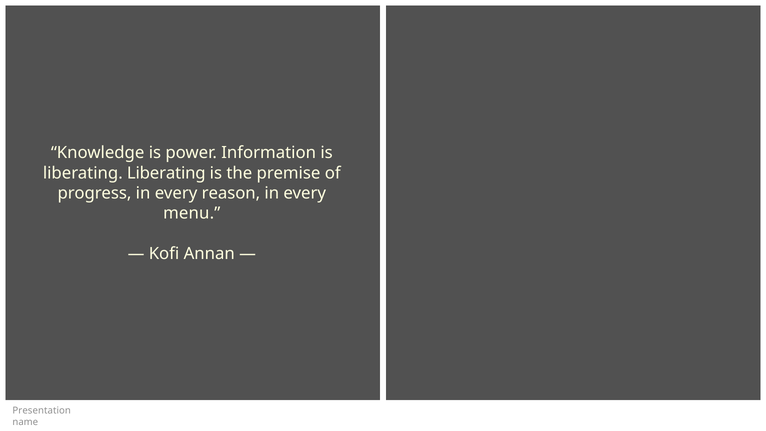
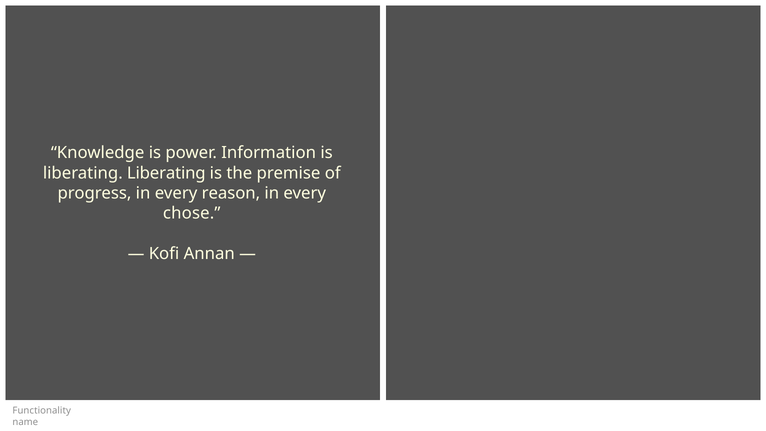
menu: menu -> chose
Presentation: Presentation -> Functionality
